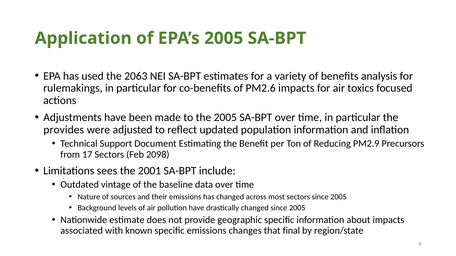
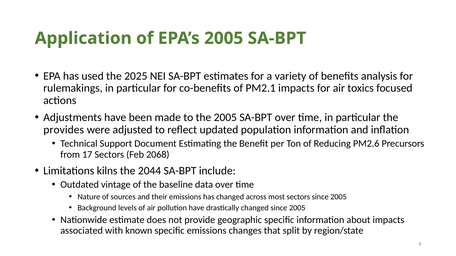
2063: 2063 -> 2025
PM2.6: PM2.6 -> PM2.1
PM2.9: PM2.9 -> PM2.6
2098: 2098 -> 2068
sees: sees -> kilns
2001: 2001 -> 2044
final: final -> split
